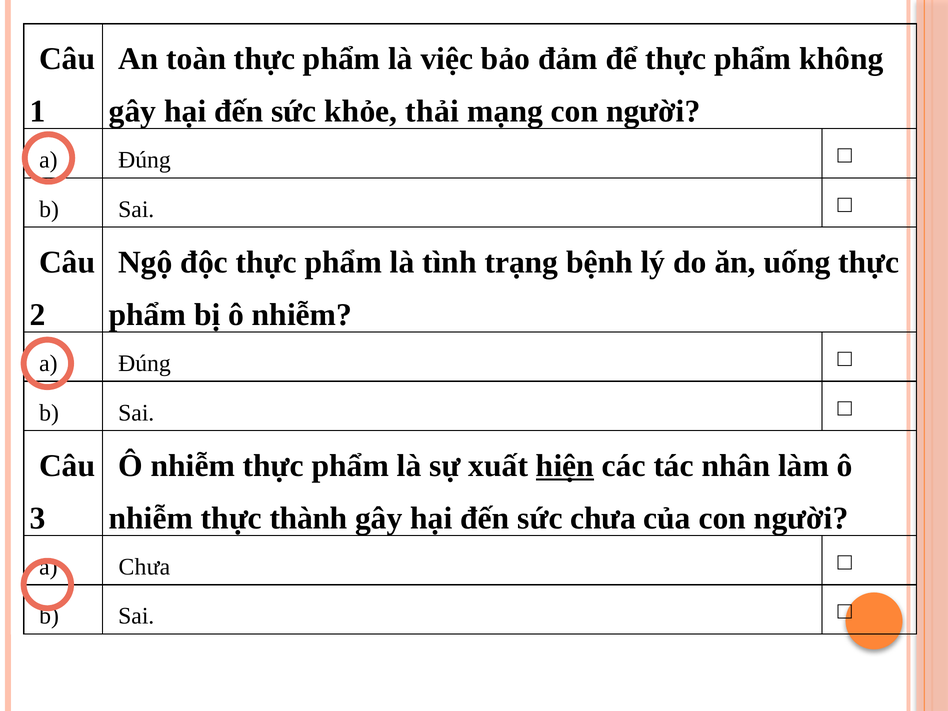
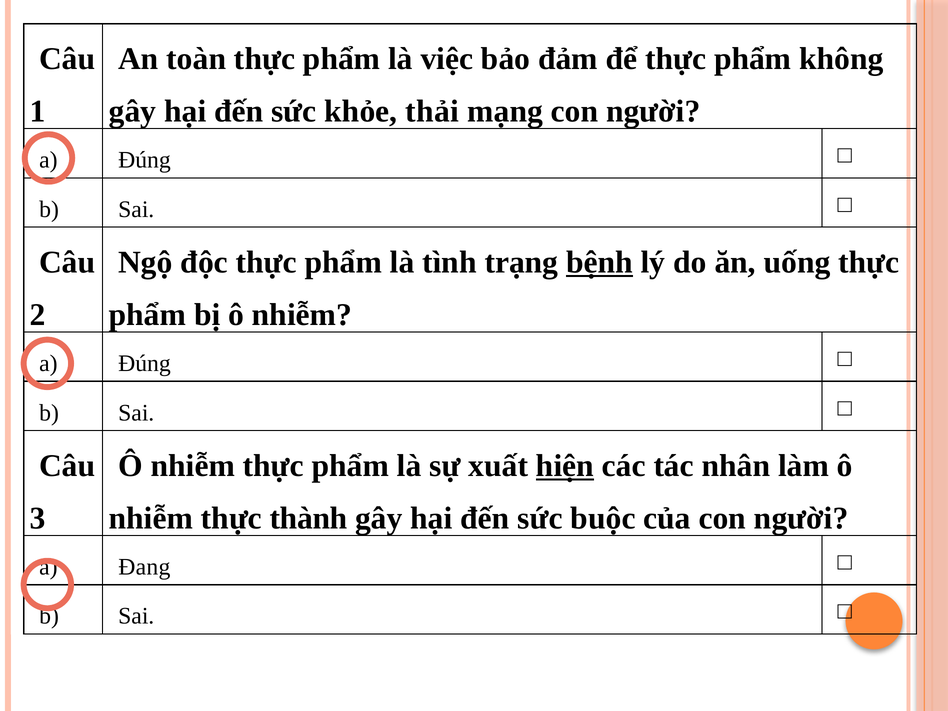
bệnh underline: none -> present
sức chưa: chưa -> buộc
Chưa at (144, 567): Chưa -> Đang
